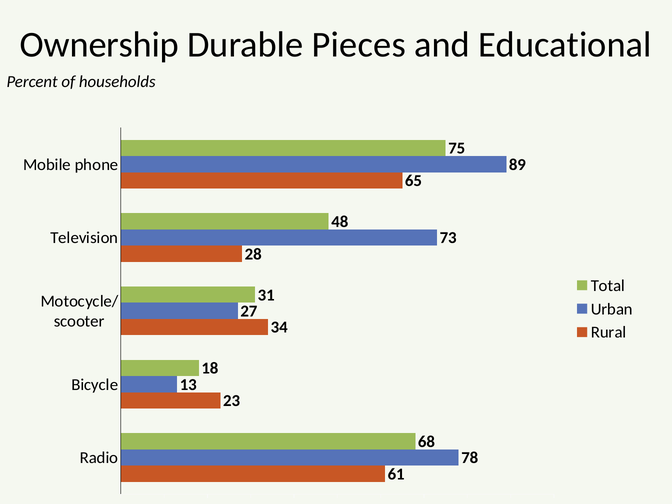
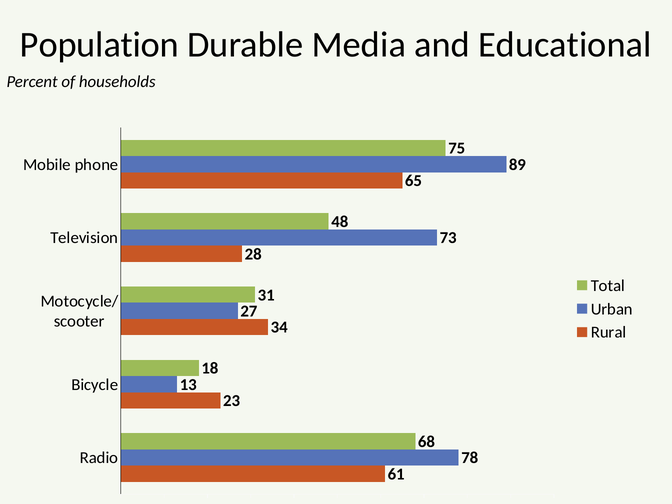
Ownership: Ownership -> Population
Pieces: Pieces -> Media
